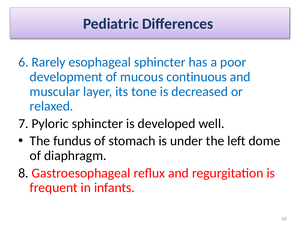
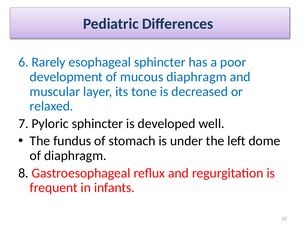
mucous continuous: continuous -> diaphragm
